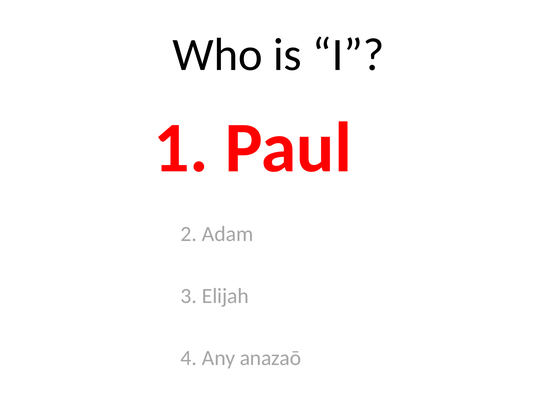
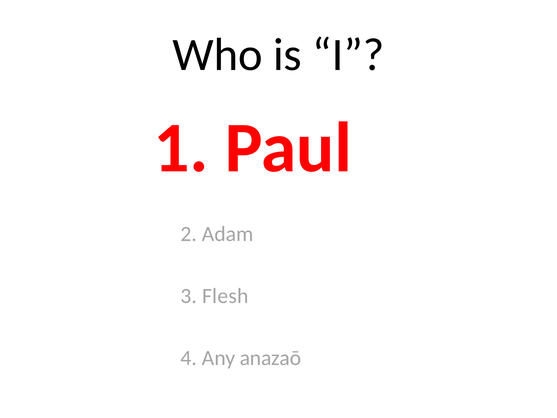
Elijah: Elijah -> Flesh
